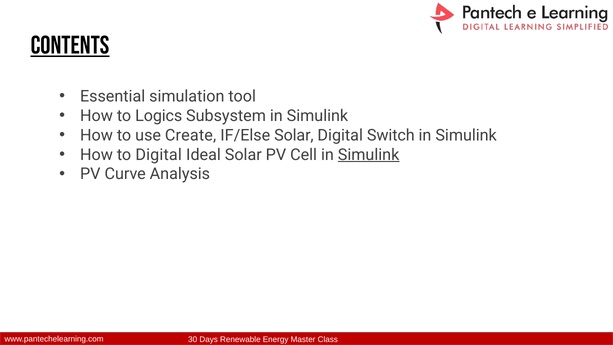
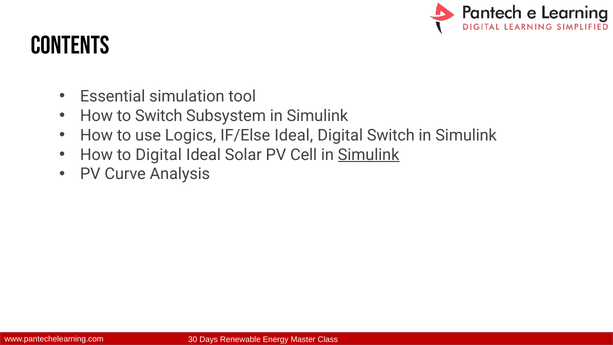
Contents underline: present -> none
to Logics: Logics -> Switch
Create: Create -> Logics
IF/Else Solar: Solar -> Ideal
